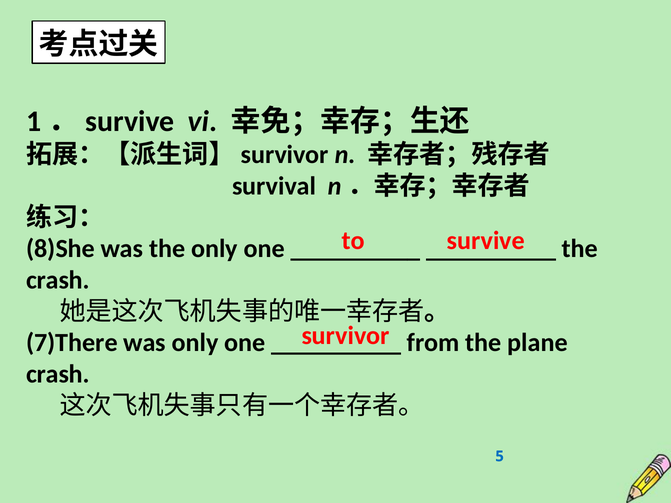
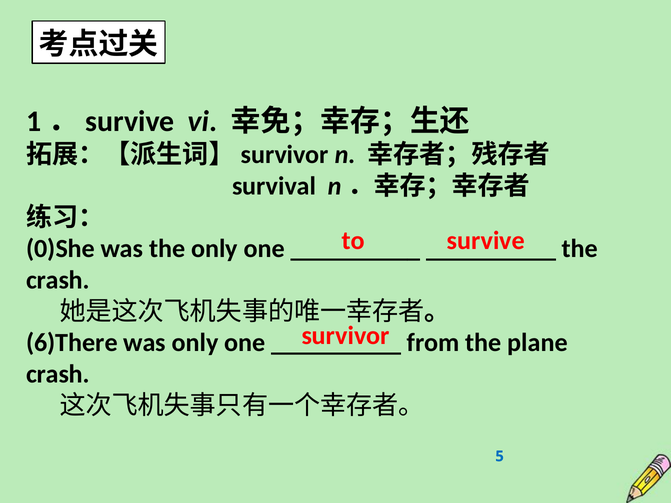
8)She: 8)She -> 0)She
7)There: 7)There -> 6)There
